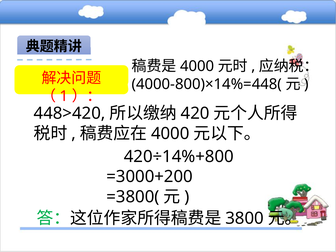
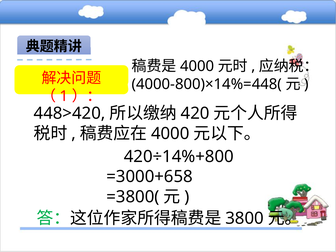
=3000+200: =3000+200 -> =3000+658
